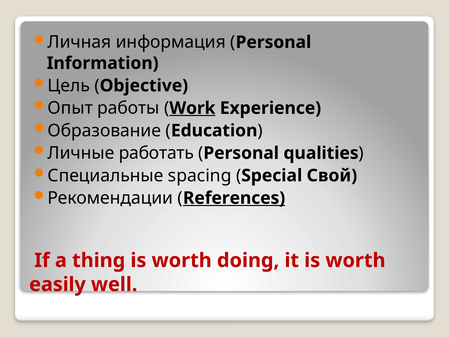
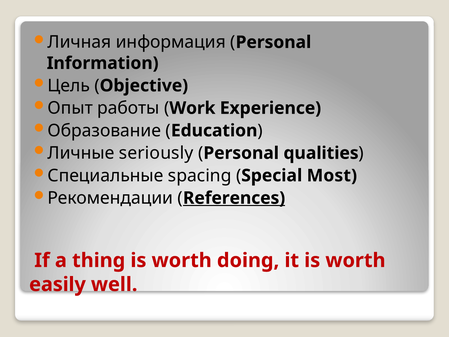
Work underline: present -> none
работать: работать -> seriously
Свой: Свой -> Most
